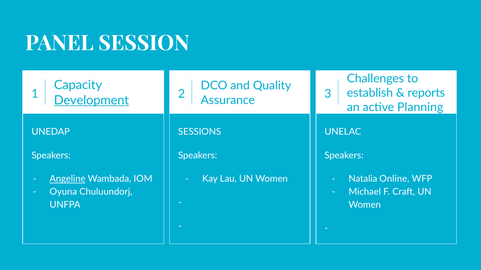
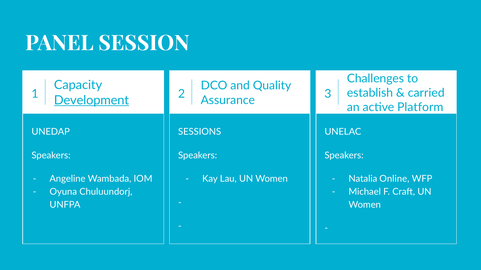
reports: reports -> carried
Planning: Planning -> Platform
Angeline underline: present -> none
